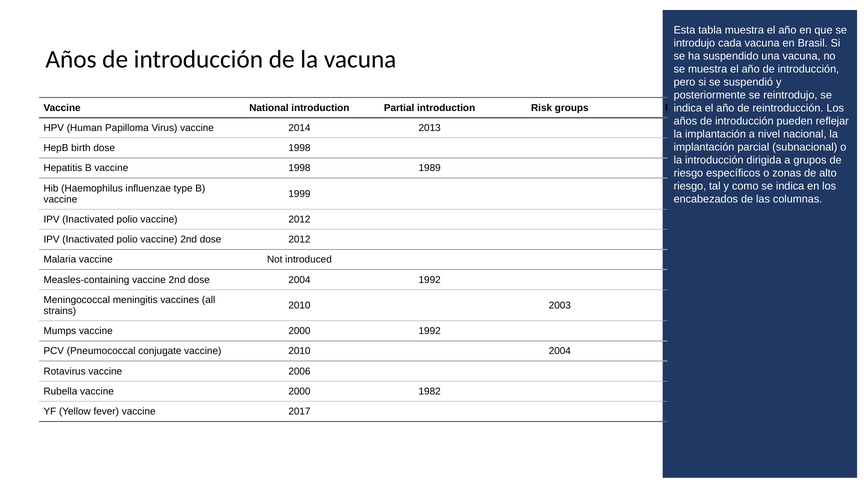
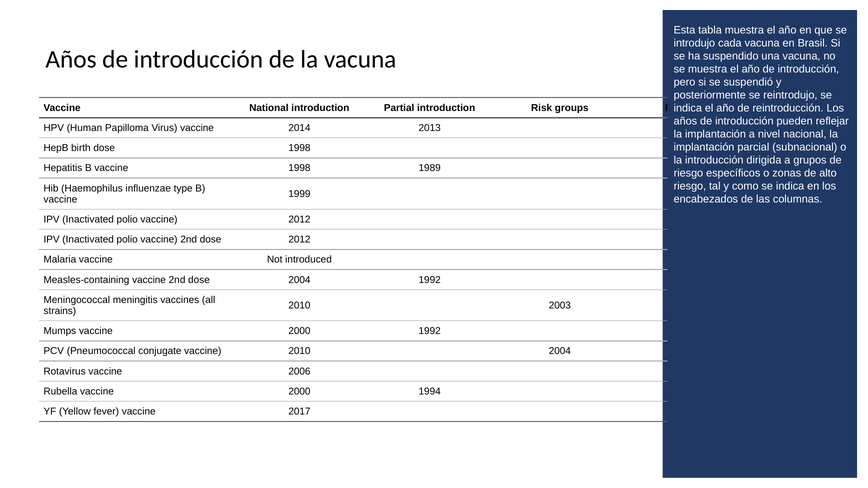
1982: 1982 -> 1994
